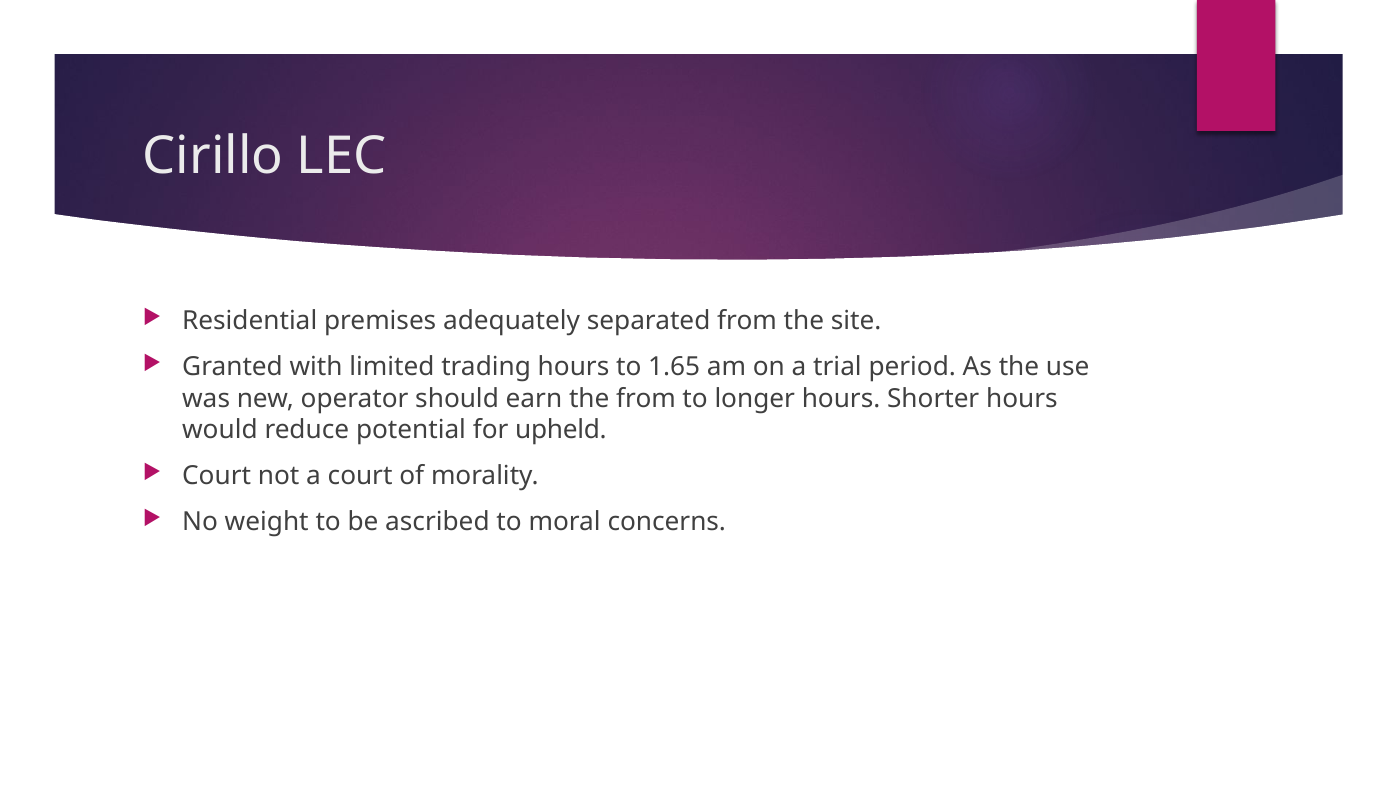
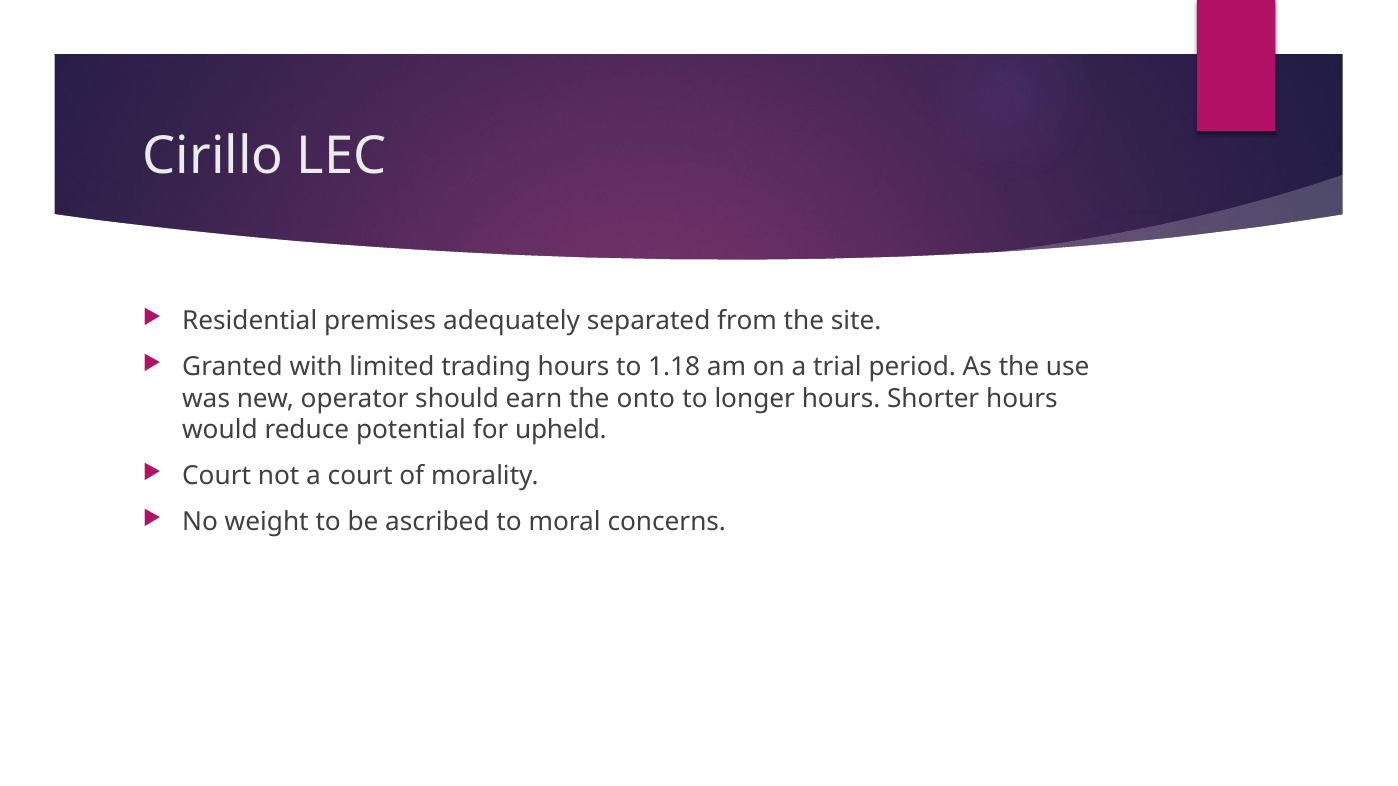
1.65: 1.65 -> 1.18
the from: from -> onto
